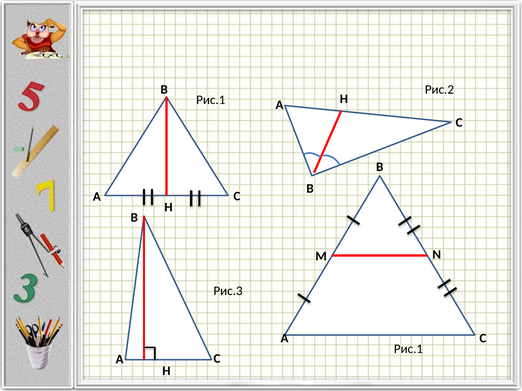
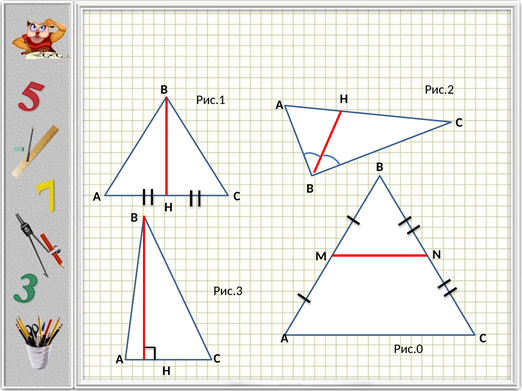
Рис.1 at (408, 349): Рис.1 -> Рис.0
